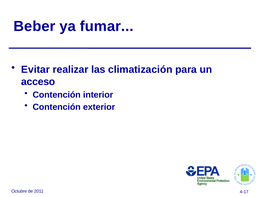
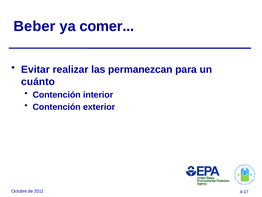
fumar: fumar -> comer
climatización: climatización -> permanezcan
acceso: acceso -> cuánto
